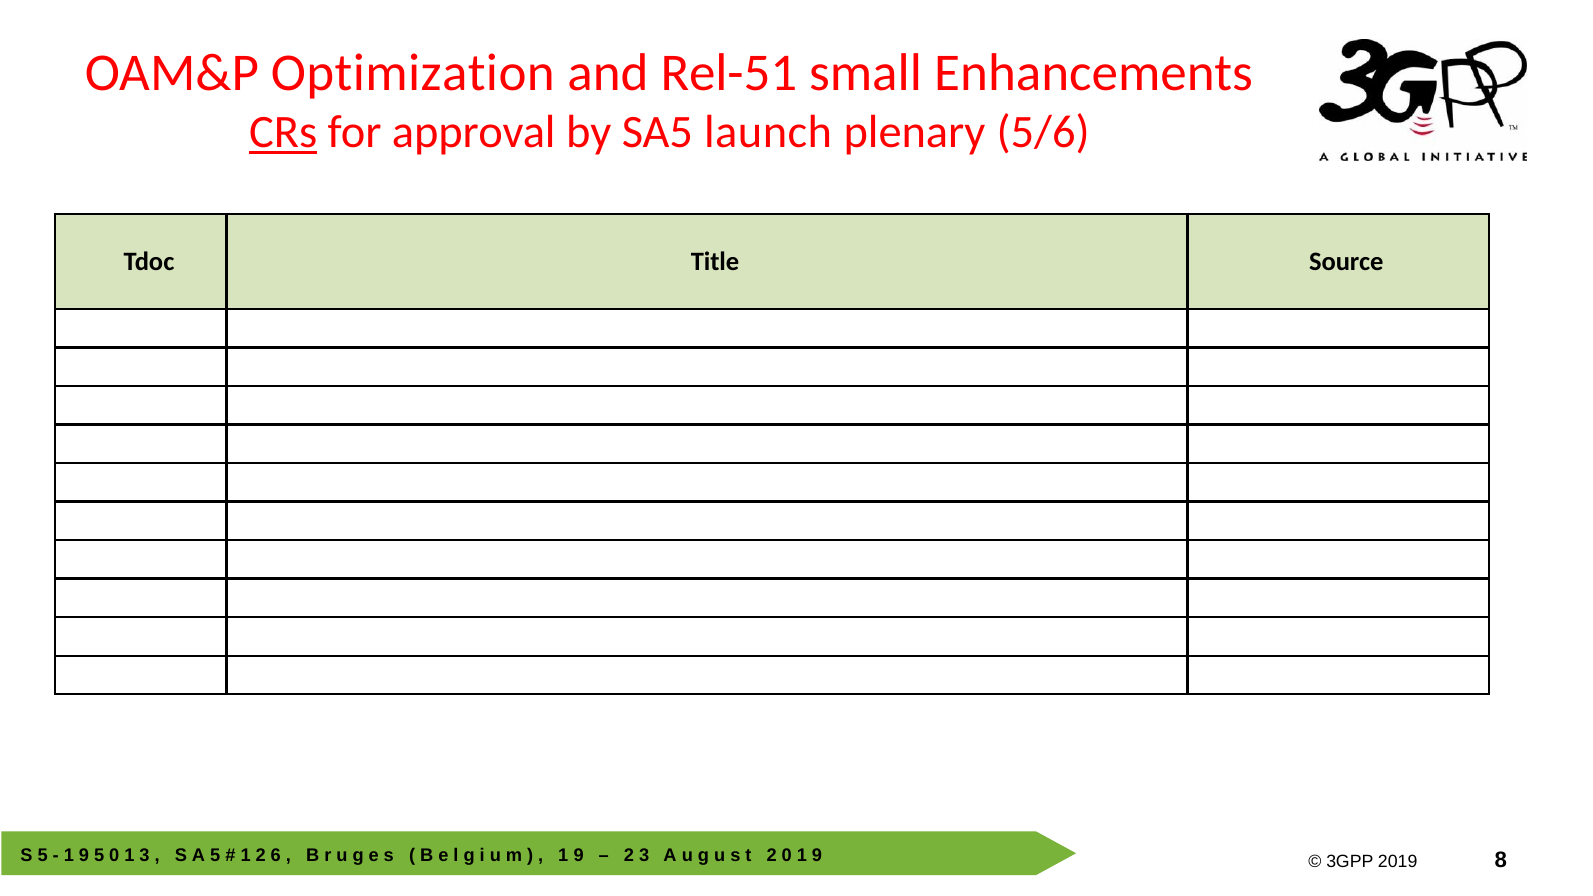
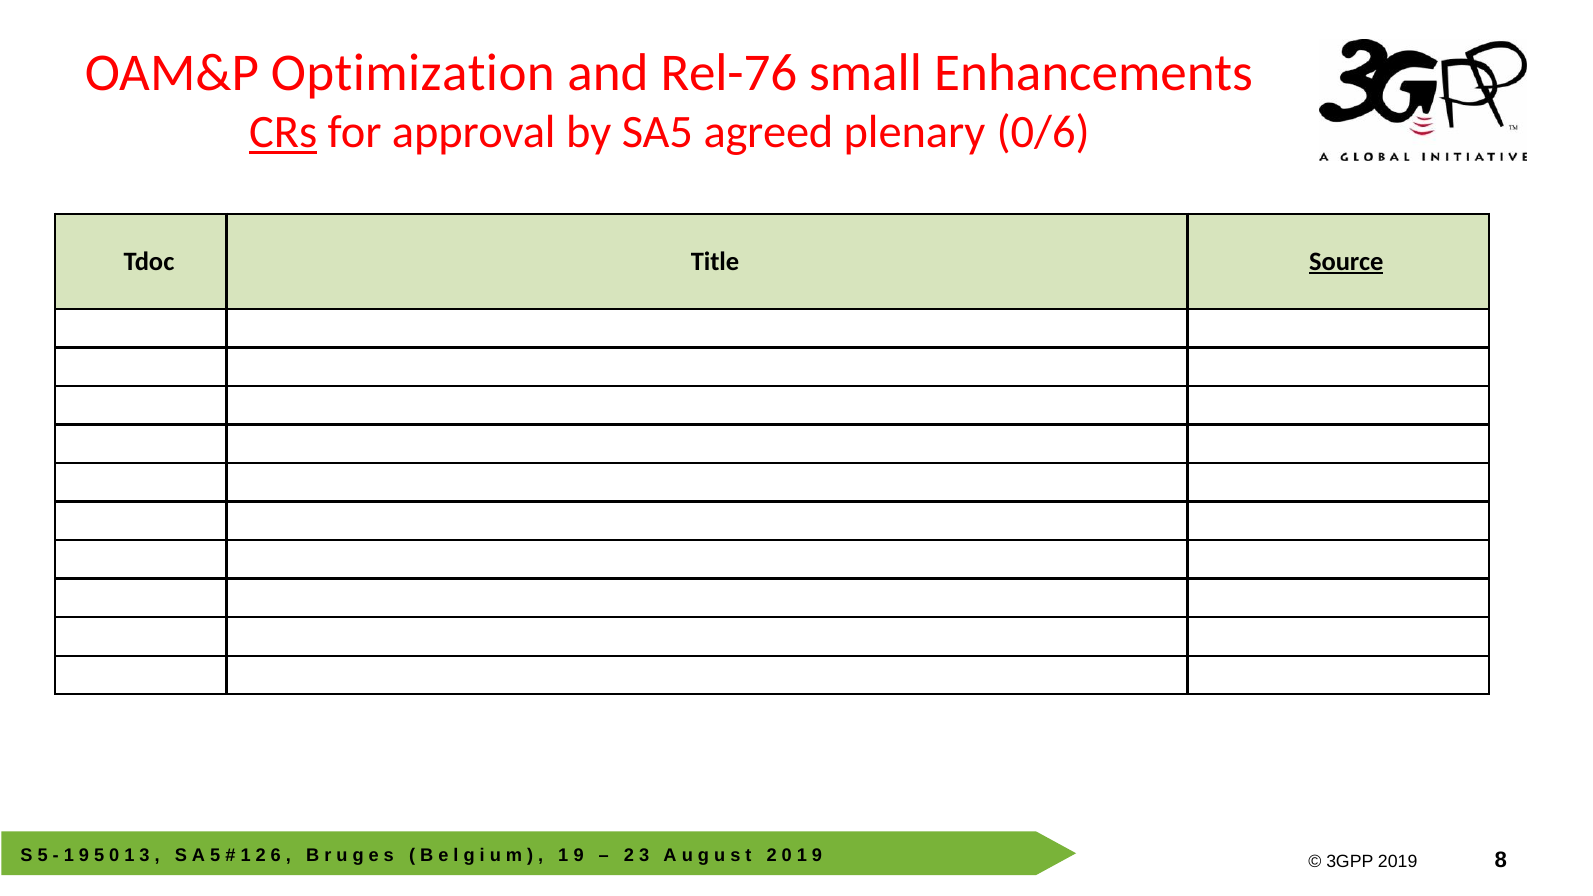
Rel-51: Rel-51 -> Rel-76
launch: launch -> agreed
5/6: 5/6 -> 0/6
Source underline: none -> present
